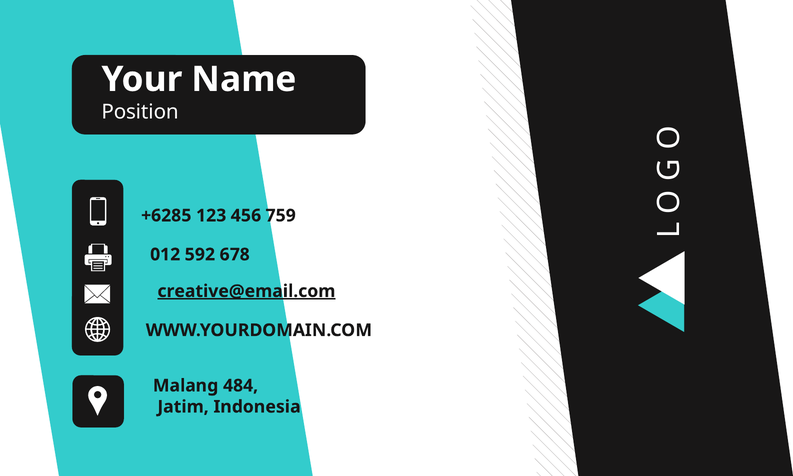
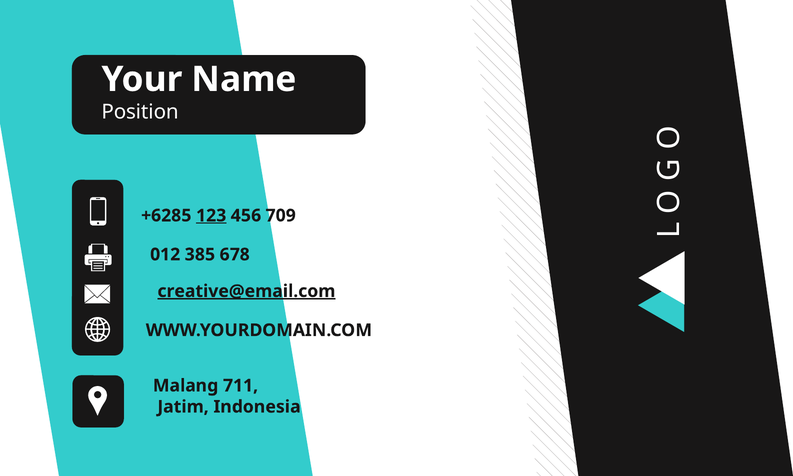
123 underline: none -> present
759: 759 -> 709
592: 592 -> 385
484: 484 -> 711
